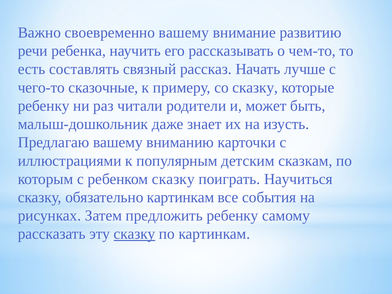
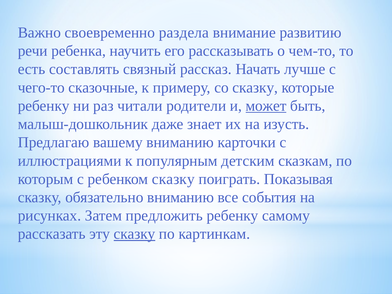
своевременно вашему: вашему -> раздела
может underline: none -> present
Научиться: Научиться -> Показывая
обязательно картинкам: картинкам -> вниманию
